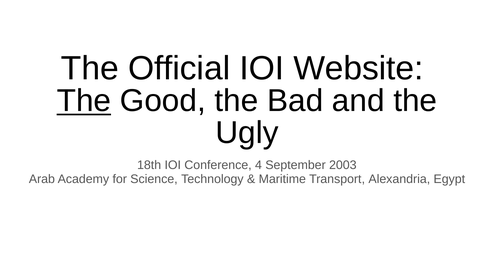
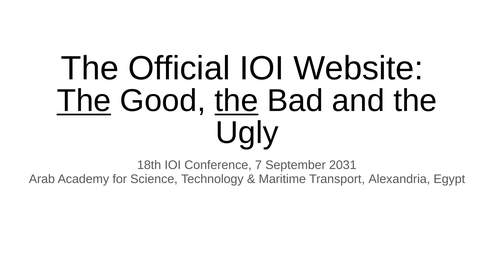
the at (236, 101) underline: none -> present
4: 4 -> 7
2003: 2003 -> 2031
